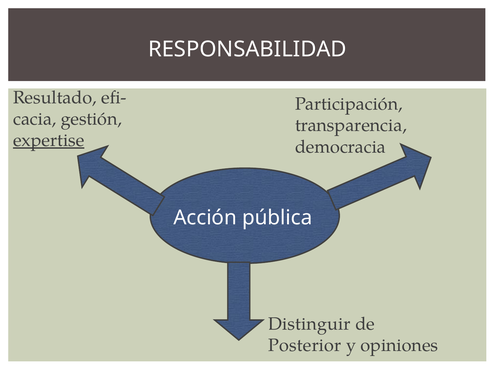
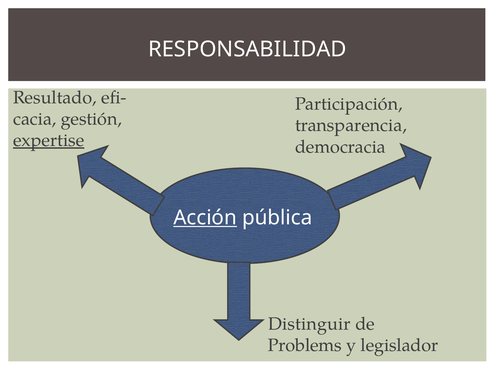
Acción underline: none -> present
Posterior: Posterior -> Problems
opiniones: opiniones -> legislador
